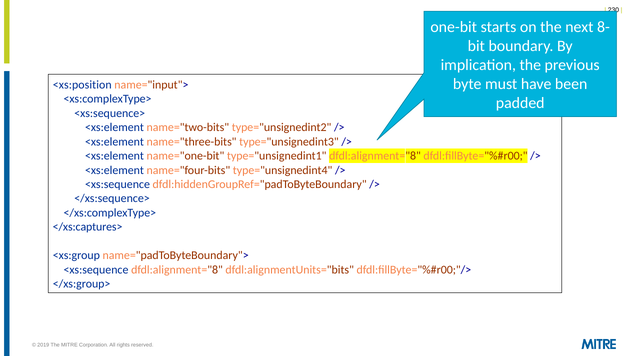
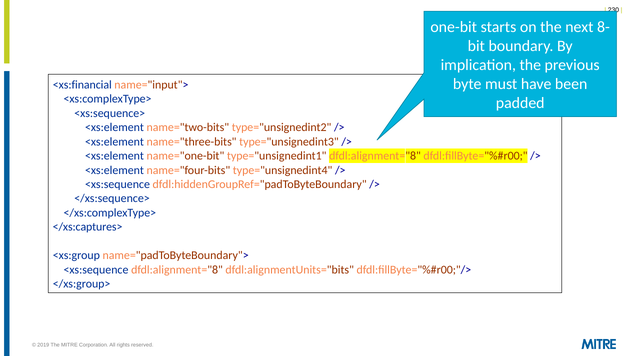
<xs:position: <xs:position -> <xs:financial
